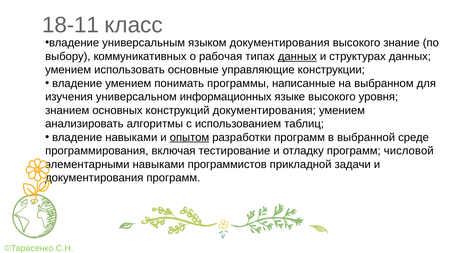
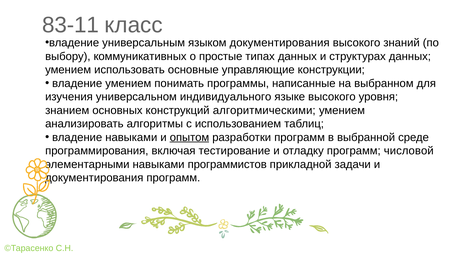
18-11: 18-11 -> 83-11
знание: знание -> знаний
рабочая: рабочая -> простые
данных at (297, 56) underline: present -> none
информационных: информационных -> индивидуального
конструкций документирования: документирования -> алгоритмическими
